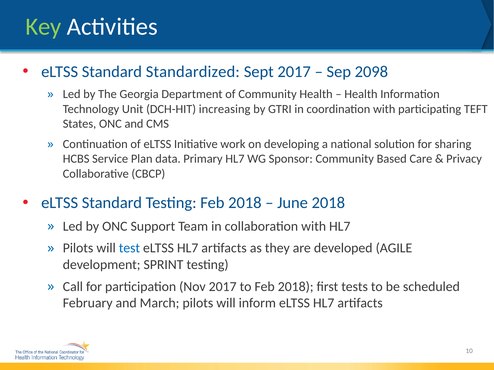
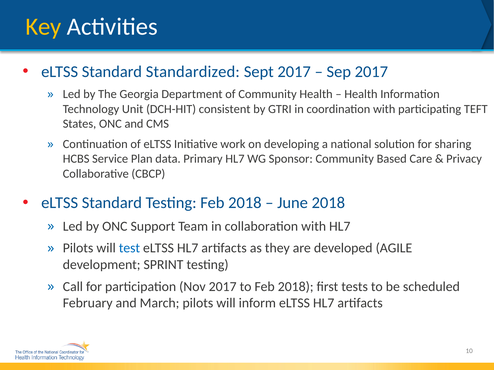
Key colour: light green -> yellow
Sep 2098: 2098 -> 2017
increasing: increasing -> consistent
